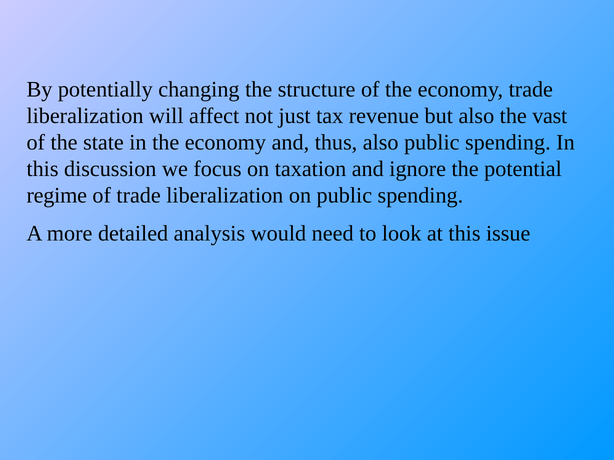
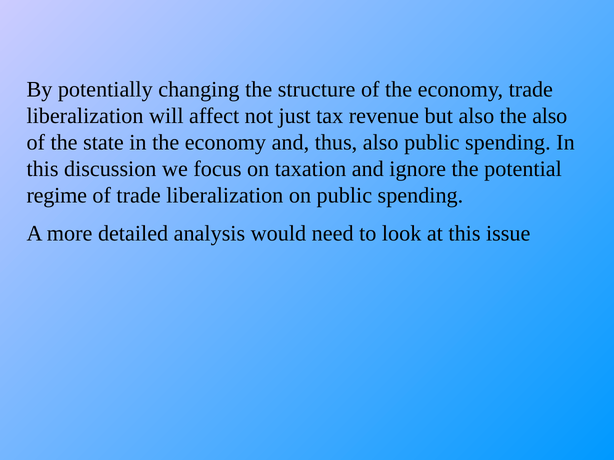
the vast: vast -> also
